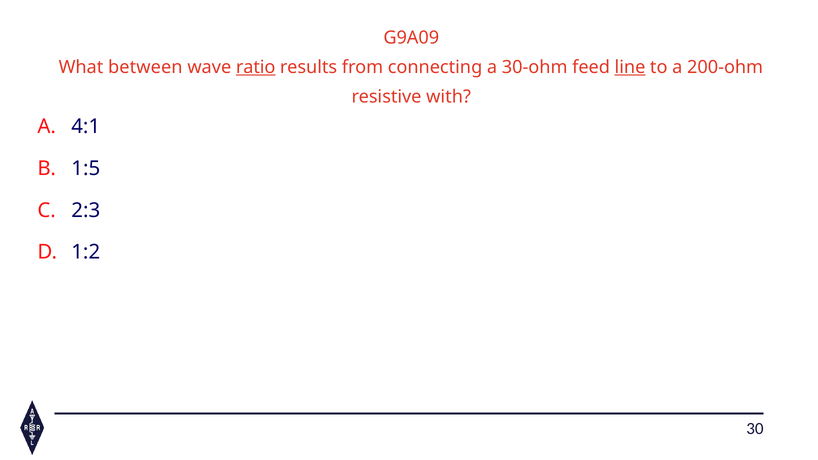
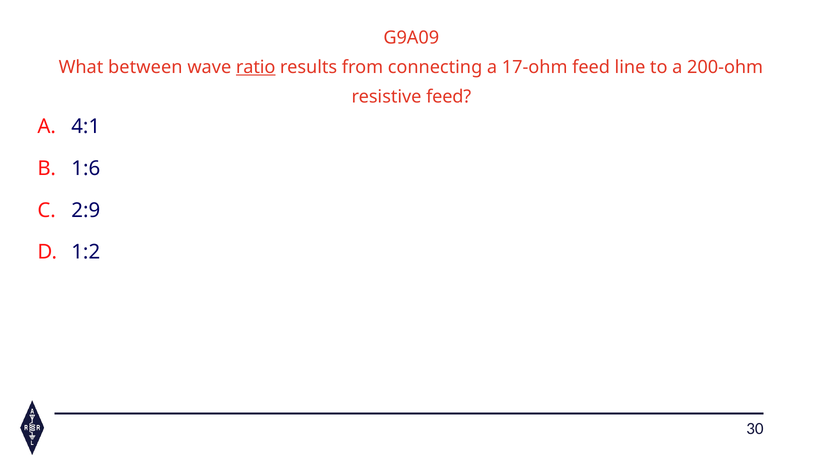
30-ohm: 30-ohm -> 17-ohm
line underline: present -> none
resistive with: with -> feed
1:5: 1:5 -> 1:6
2:3: 2:3 -> 2:9
